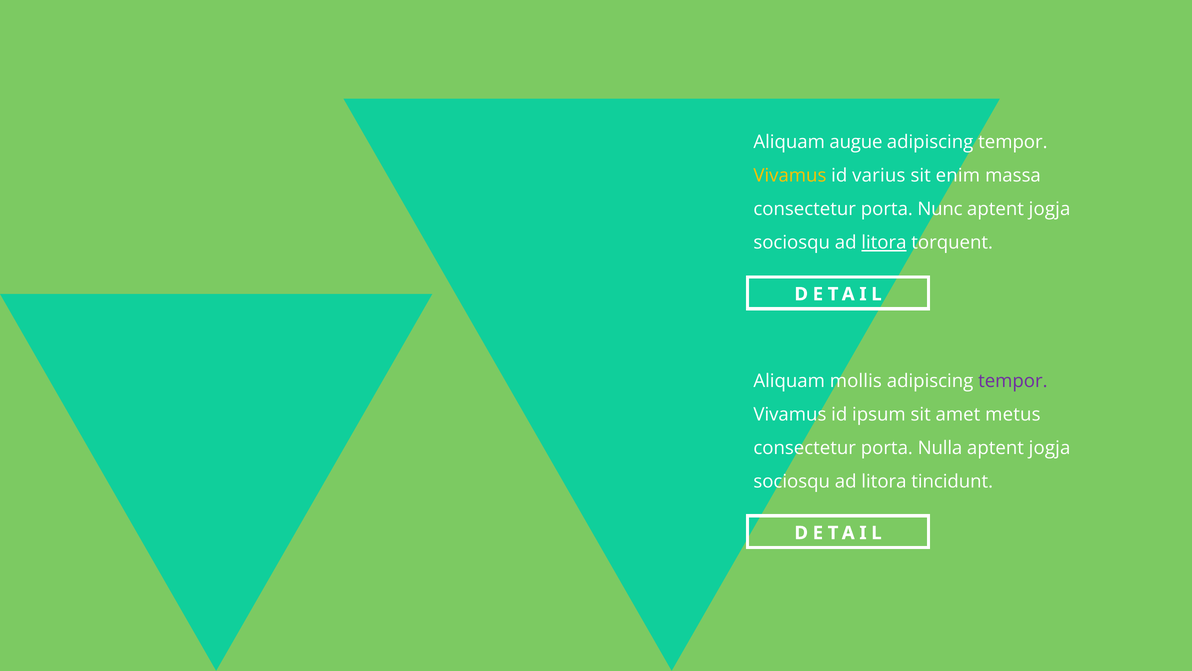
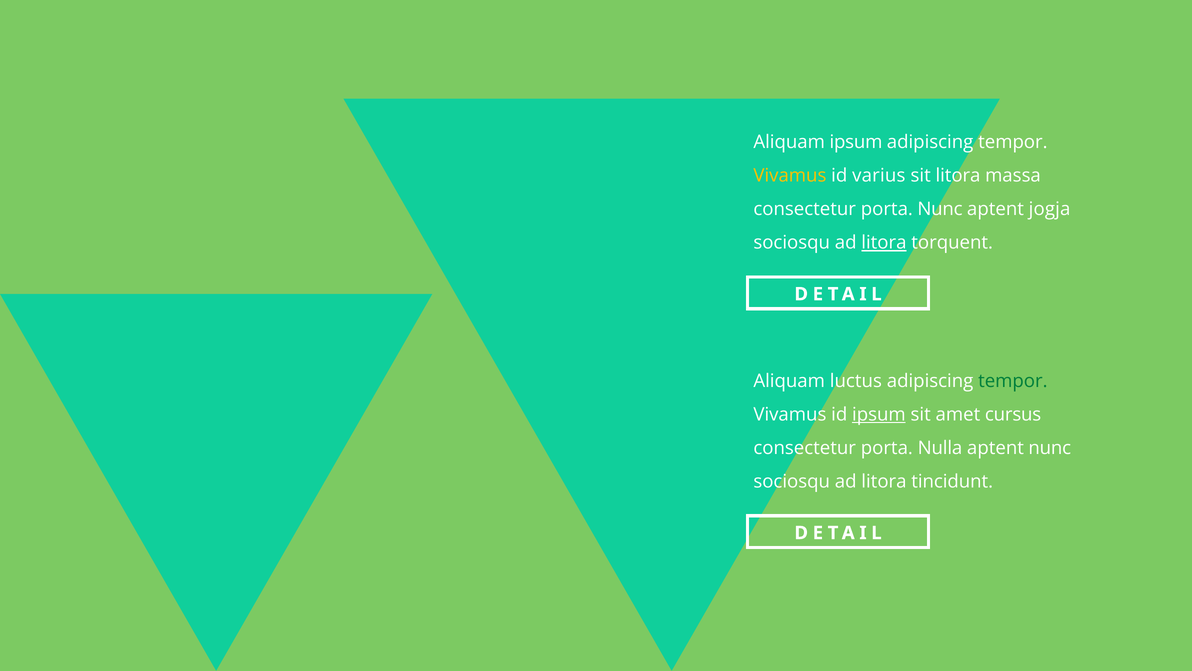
Aliquam augue: augue -> ipsum
sit enim: enim -> litora
mollis: mollis -> luctus
tempor at (1013, 381) colour: purple -> green
ipsum at (879, 414) underline: none -> present
metus: metus -> cursus
jogja at (1050, 448): jogja -> nunc
